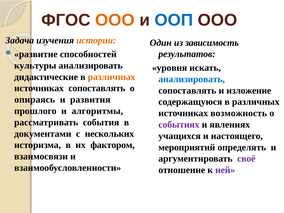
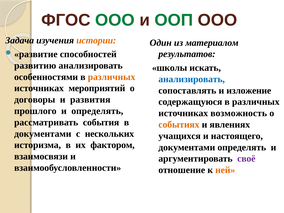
ООО at (115, 20) colour: orange -> green
ООП colour: blue -> green
зависимость: зависимость -> материалом
культуры: культуры -> развитию
уровня: уровня -> школы
дидактические: дидактические -> особенностями
источниках сопоставлять: сопоставлять -> мероприятий
опираясь: опираясь -> договоры
и алгоритмы: алгоритмы -> определять
событиях colour: purple -> orange
мероприятий at (187, 147): мероприятий -> документами
ней colour: purple -> orange
